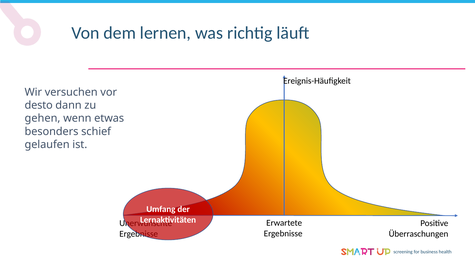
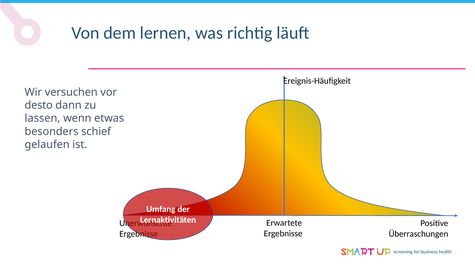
gehen: gehen -> lassen
